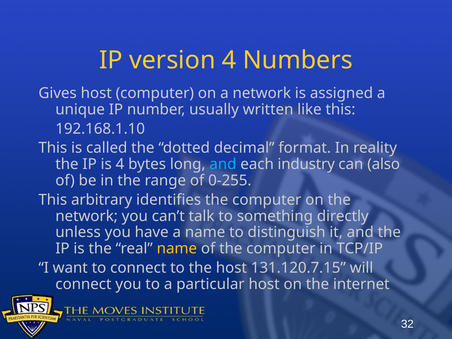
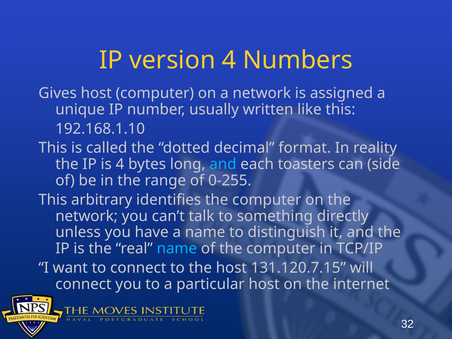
industry: industry -> toasters
also: also -> side
name at (177, 249) colour: yellow -> light blue
